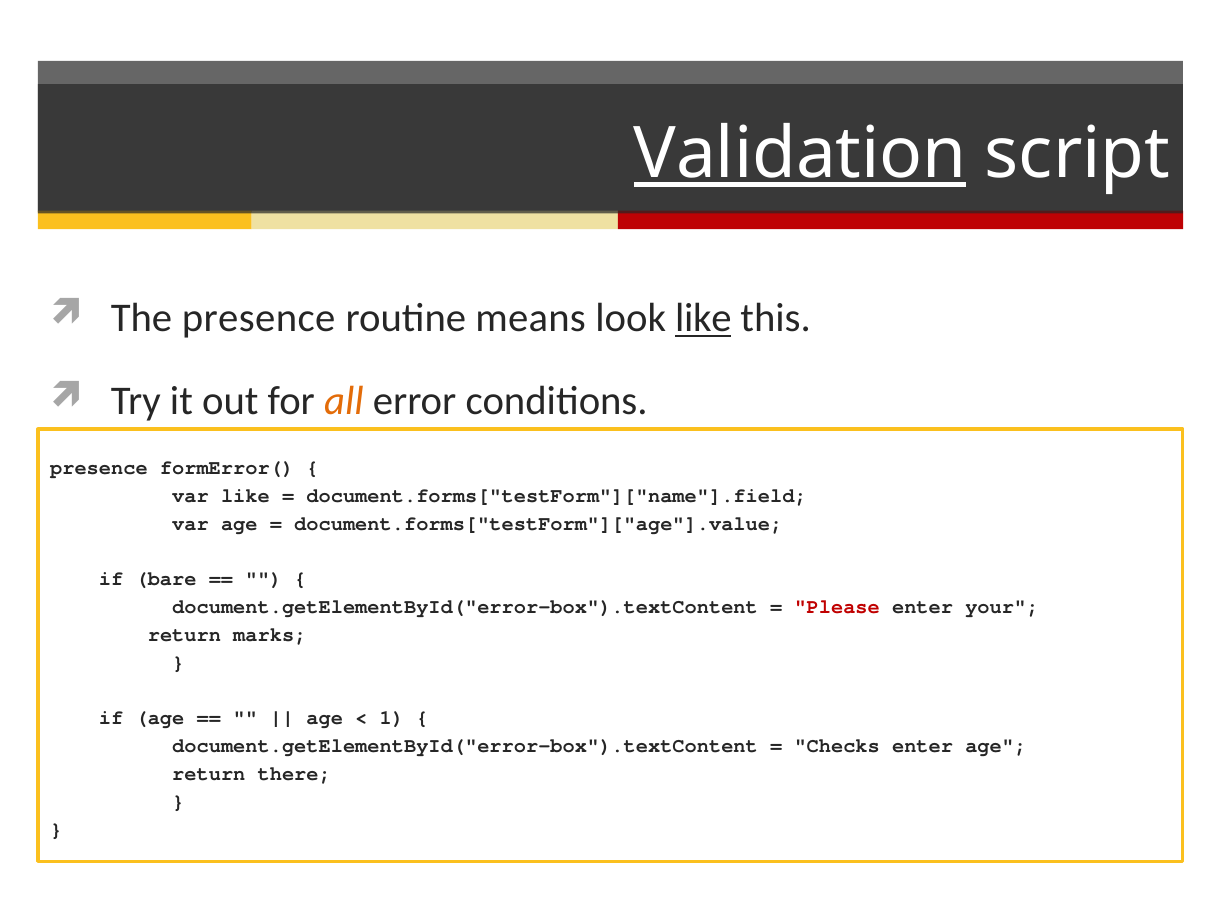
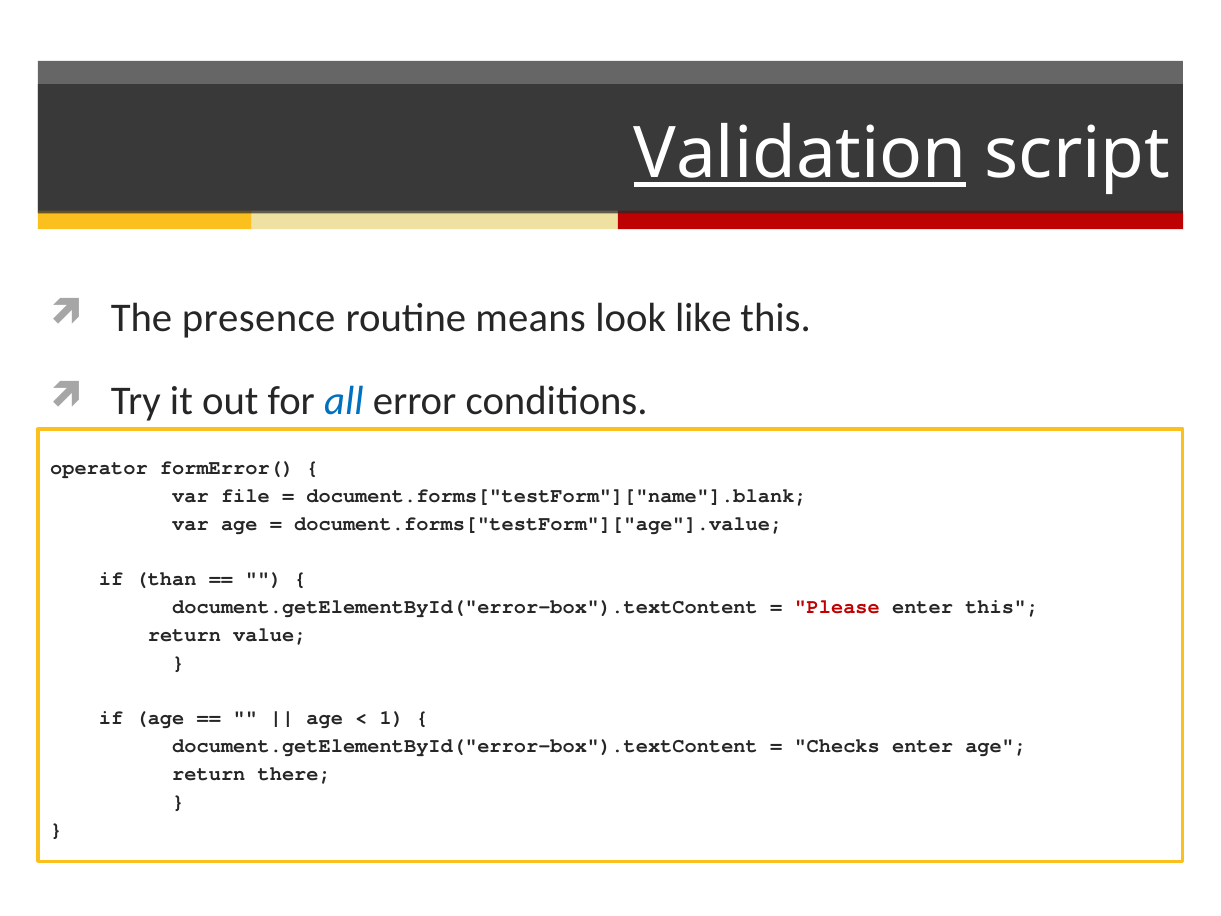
like at (703, 318) underline: present -> none
all colour: orange -> blue
presence at (99, 468): presence -> operator
var like: like -> file
document.forms["testForm"]["name"].field: document.forms["testForm"]["name"].field -> document.forms["testForm"]["name"].blank
bare: bare -> than
enter your: your -> this
marks: marks -> value
